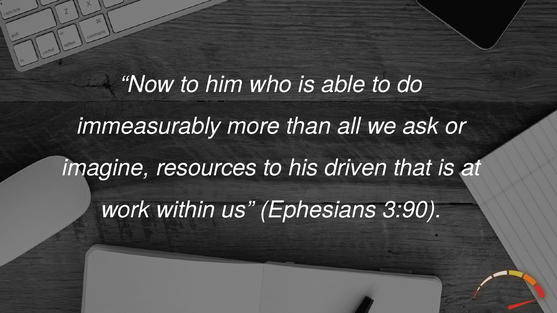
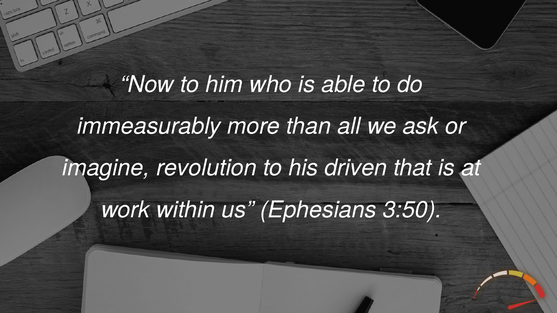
resources: resources -> revolution
3:90: 3:90 -> 3:50
